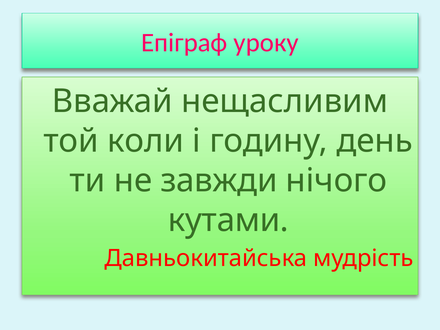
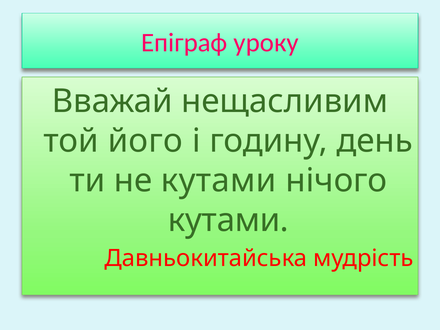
коли: коли -> його
не завжди: завжди -> кутами
